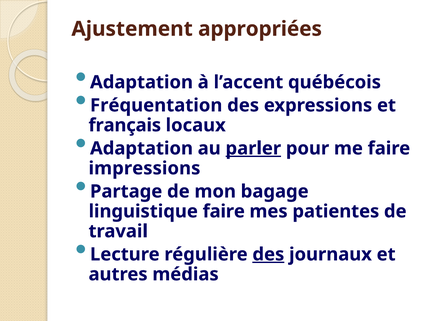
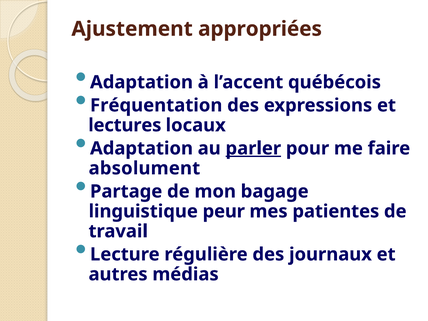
français: français -> lectures
impressions: impressions -> absolument
linguistique faire: faire -> peur
des at (268, 254) underline: present -> none
